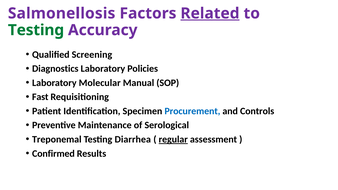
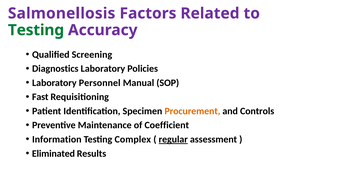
Related underline: present -> none
Molecular: Molecular -> Personnel
Procurement colour: blue -> orange
Serological: Serological -> Coefficient
Treponemal: Treponemal -> Information
Diarrhea: Diarrhea -> Complex
Confirmed: Confirmed -> Eliminated
